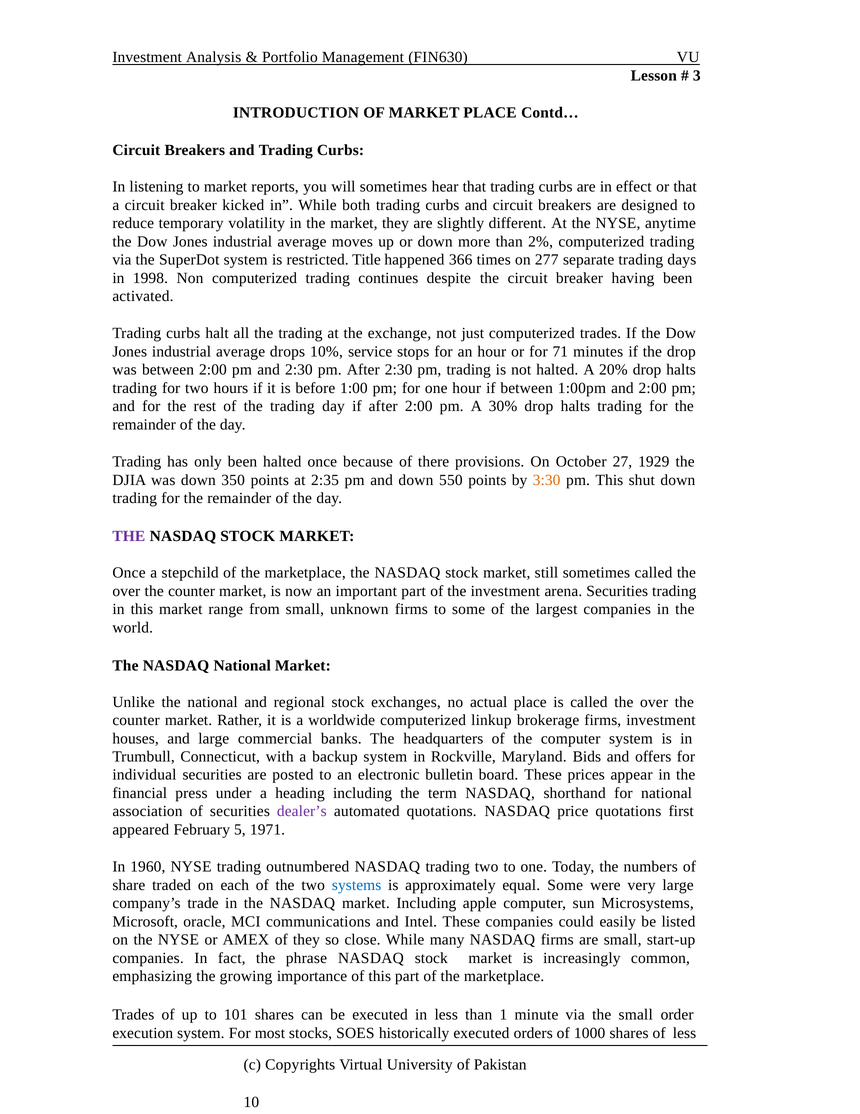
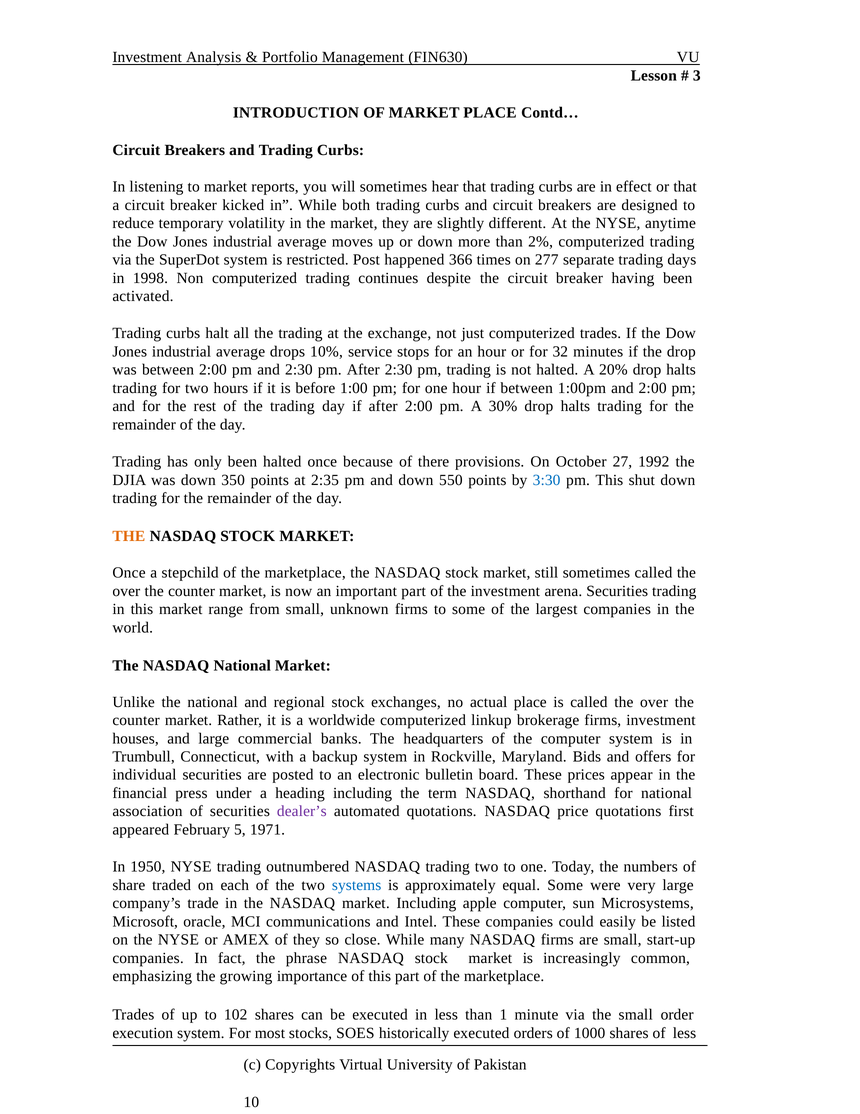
Title: Title -> Post
71: 71 -> 32
1929: 1929 -> 1992
3:30 colour: orange -> blue
THE at (129, 536) colour: purple -> orange
1960: 1960 -> 1950
101: 101 -> 102
